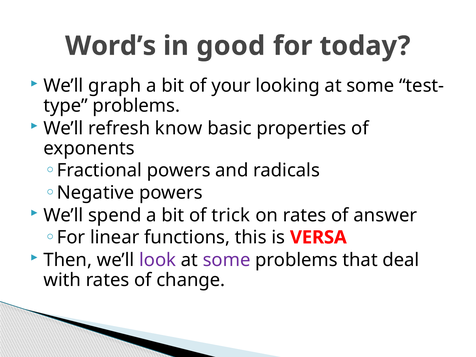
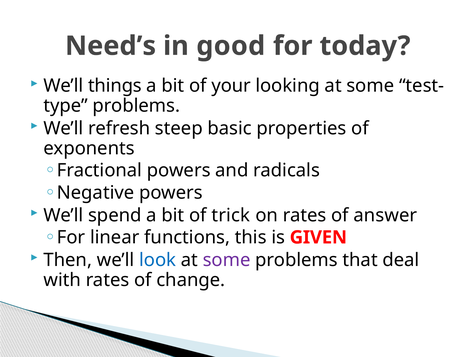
Word’s: Word’s -> Need’s
graph: graph -> things
know: know -> steep
VERSA: VERSA -> GIVEN
look colour: purple -> blue
